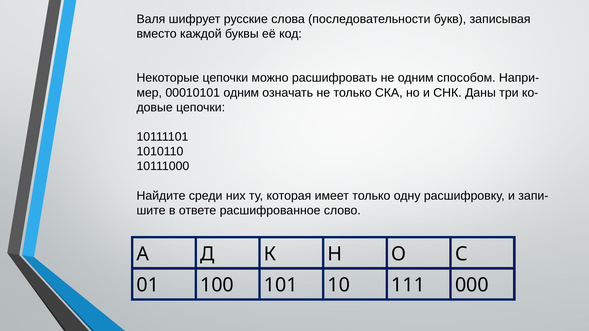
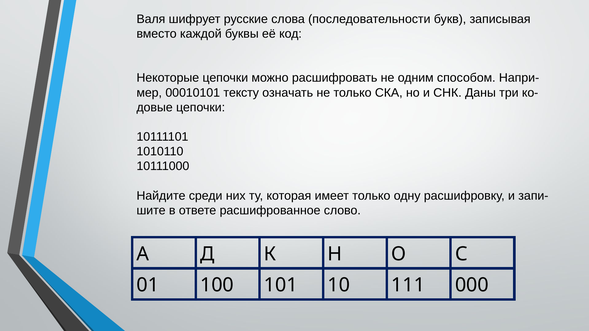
00010101 одним: одним -> тексту
